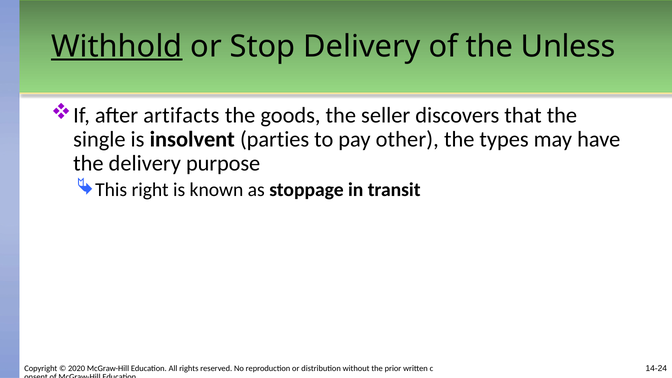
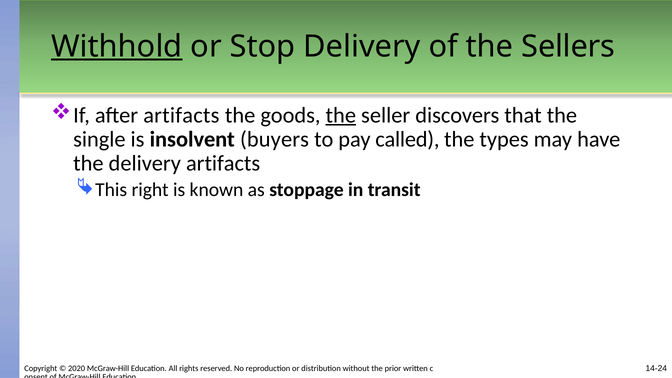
Unless: Unless -> Sellers
the at (341, 115) underline: none -> present
parties: parties -> buyers
other: other -> called
delivery purpose: purpose -> artifacts
